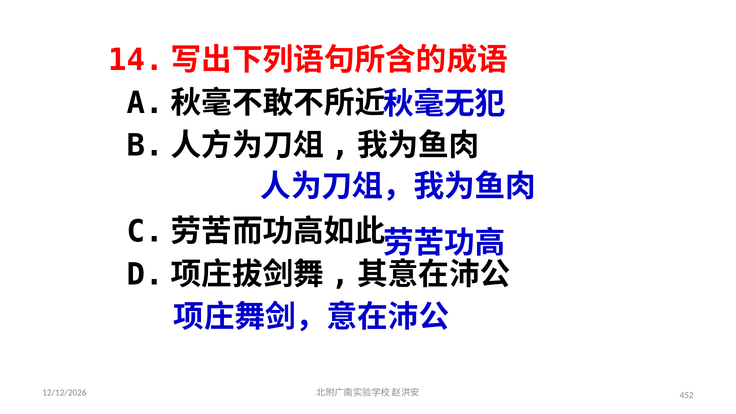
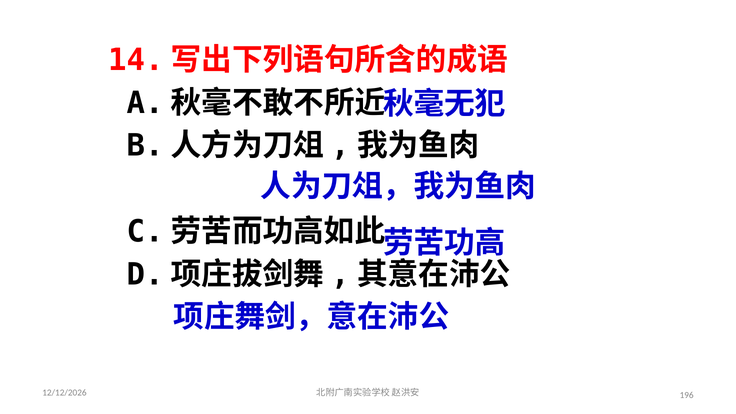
452: 452 -> 196
